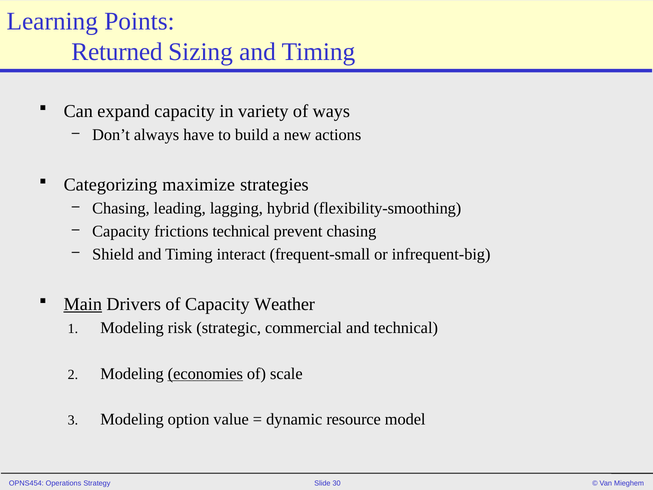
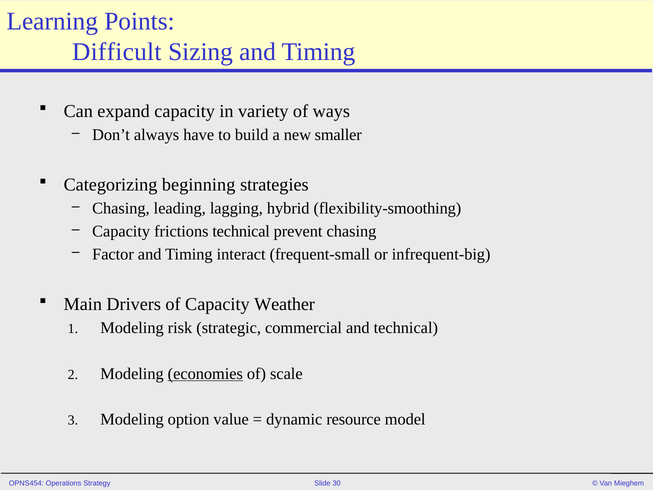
Returned: Returned -> Difficult
actions: actions -> smaller
maximize: maximize -> beginning
Shield: Shield -> Factor
Main underline: present -> none
